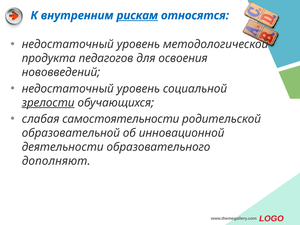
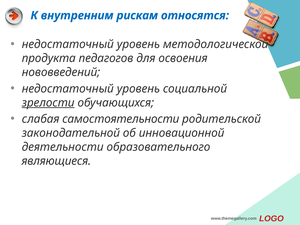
рискам underline: present -> none
образовательной: образовательной -> законодательной
дополняют: дополняют -> являющиеся
